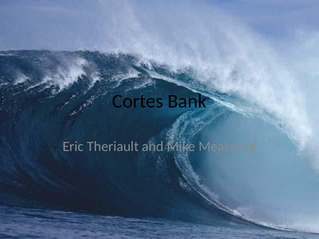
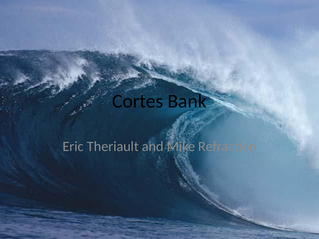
Measured: Measured -> Refraction
